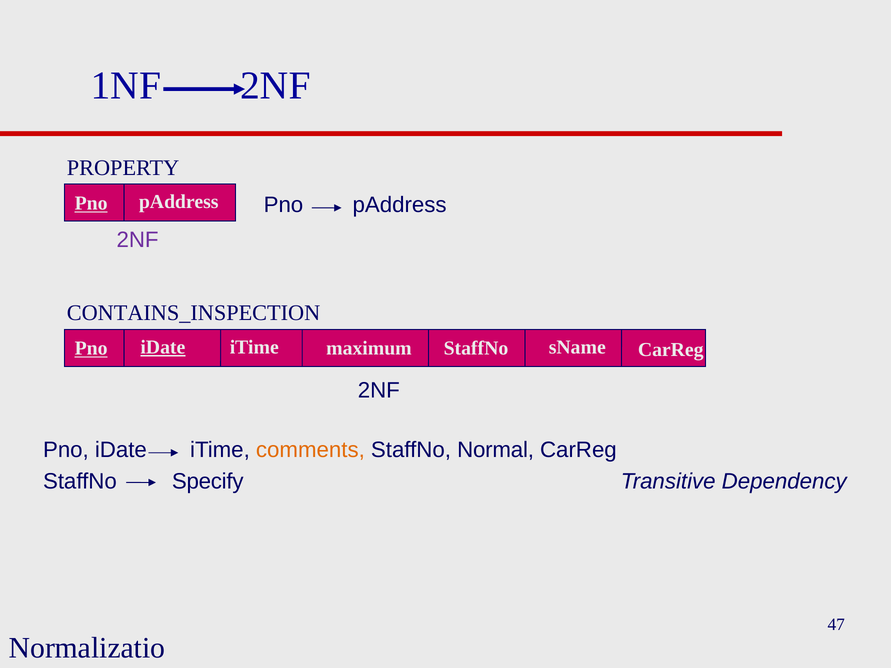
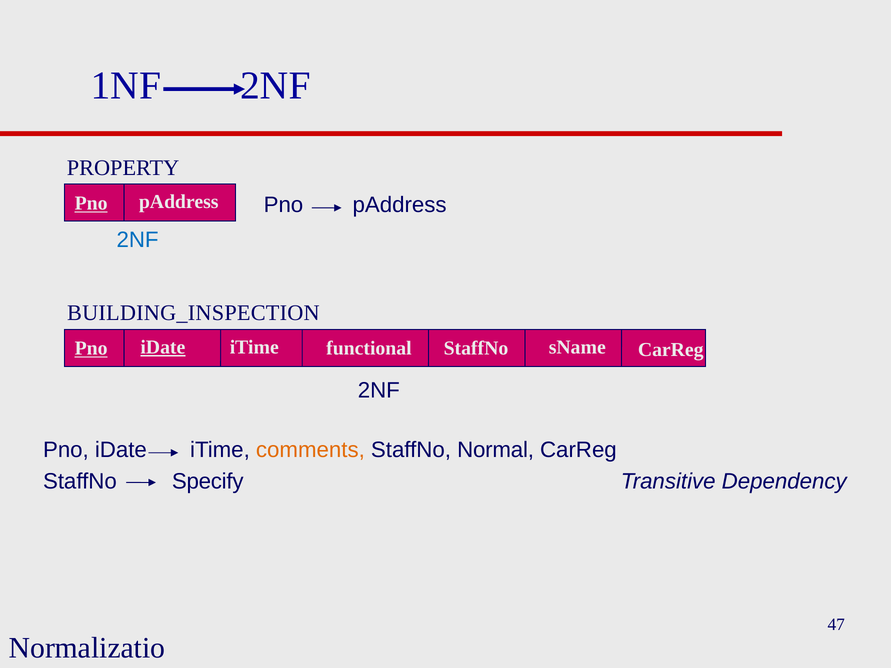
2NF at (138, 240) colour: purple -> blue
CONTAINS_INSPECTION: CONTAINS_INSPECTION -> BUILDING_INSPECTION
maximum: maximum -> functional
